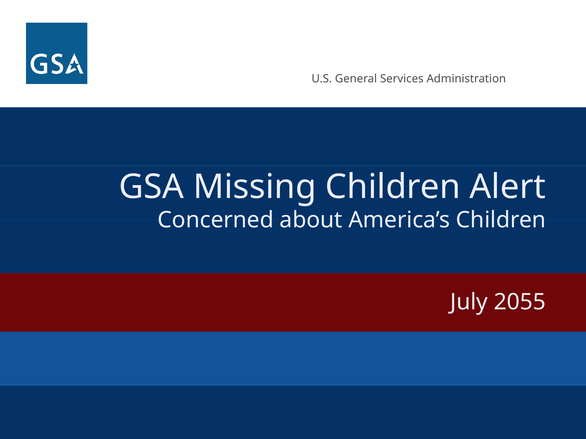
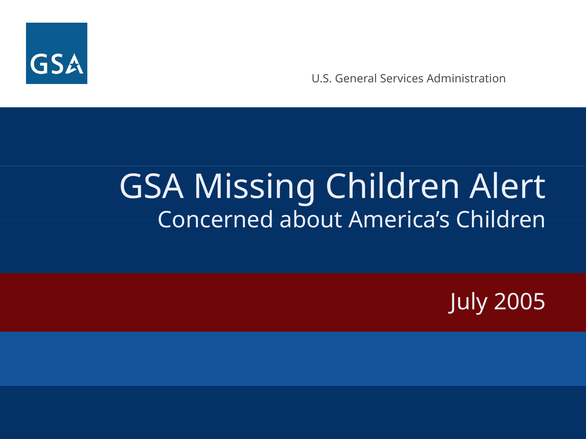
2055: 2055 -> 2005
